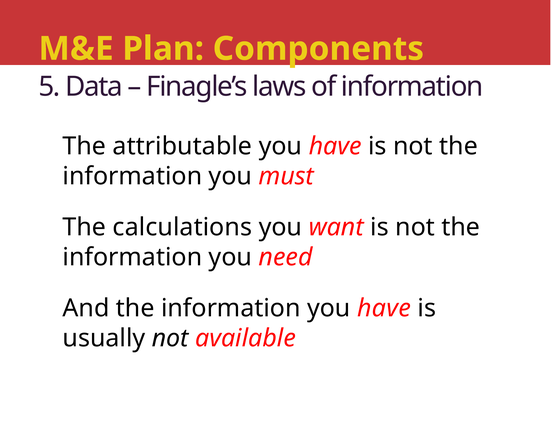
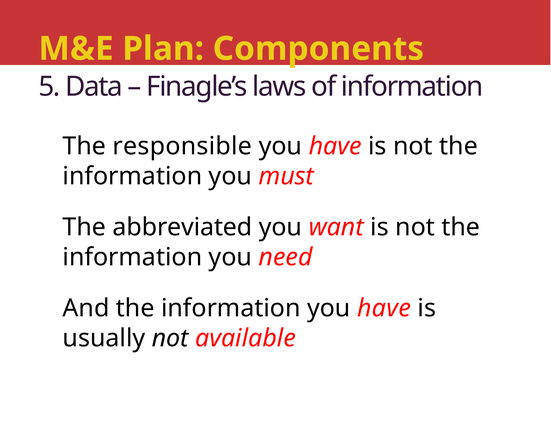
attributable: attributable -> responsible
calculations: calculations -> abbreviated
